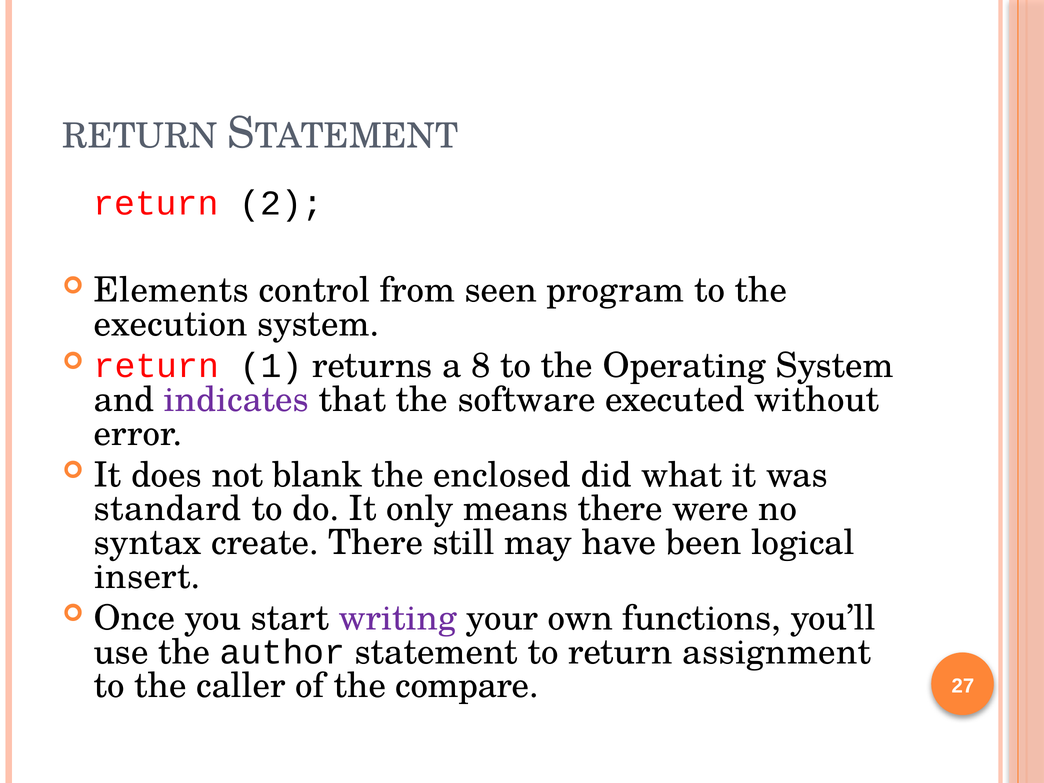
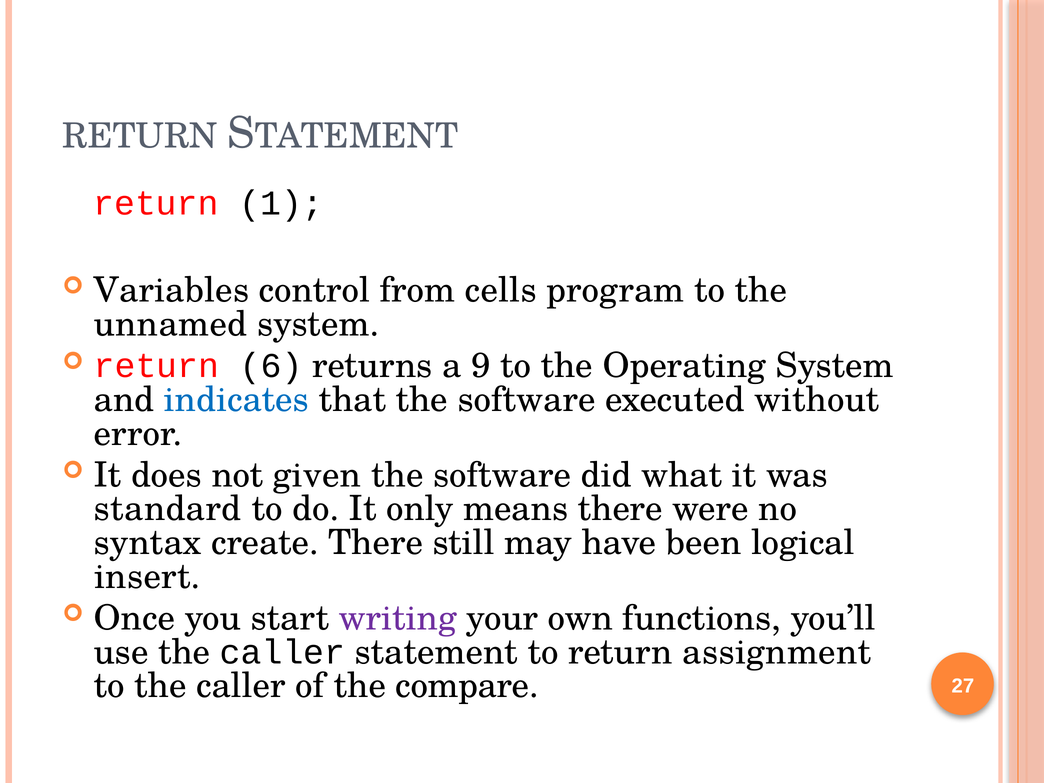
2: 2 -> 1
Elements: Elements -> Variables
seen: seen -> cells
execution: execution -> unnamed
1: 1 -> 6
8: 8 -> 9
indicates colour: purple -> blue
blank: blank -> given
enclosed at (502, 475): enclosed -> software
use the author: author -> caller
